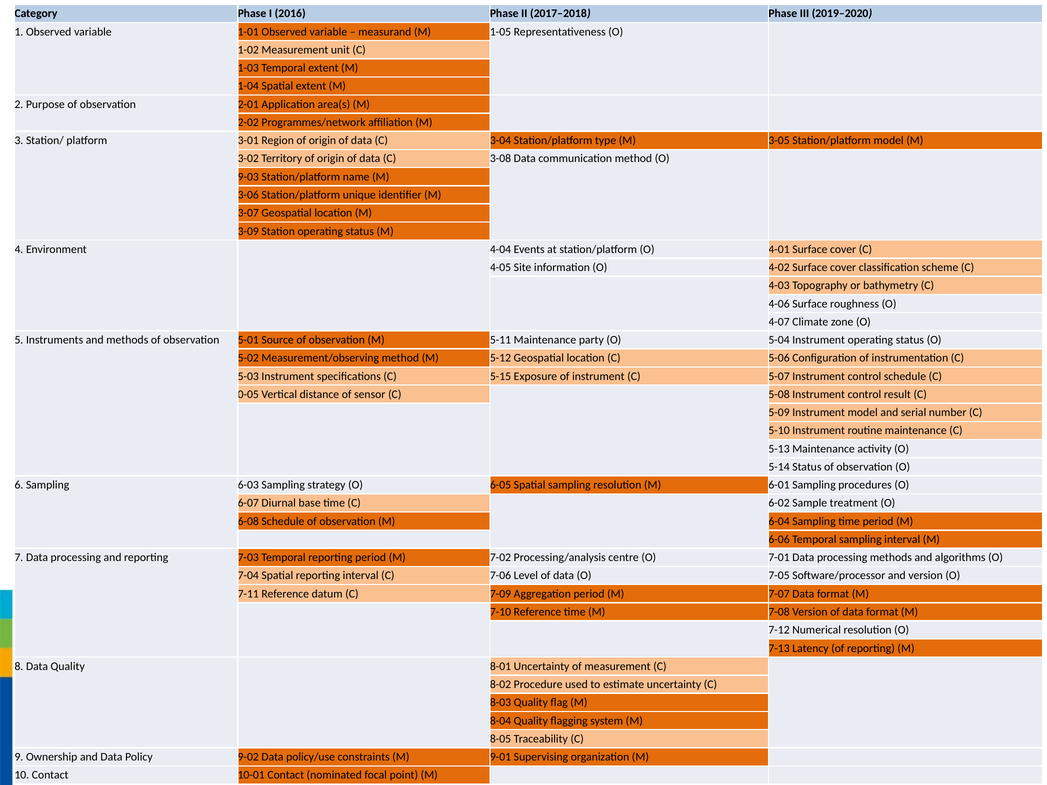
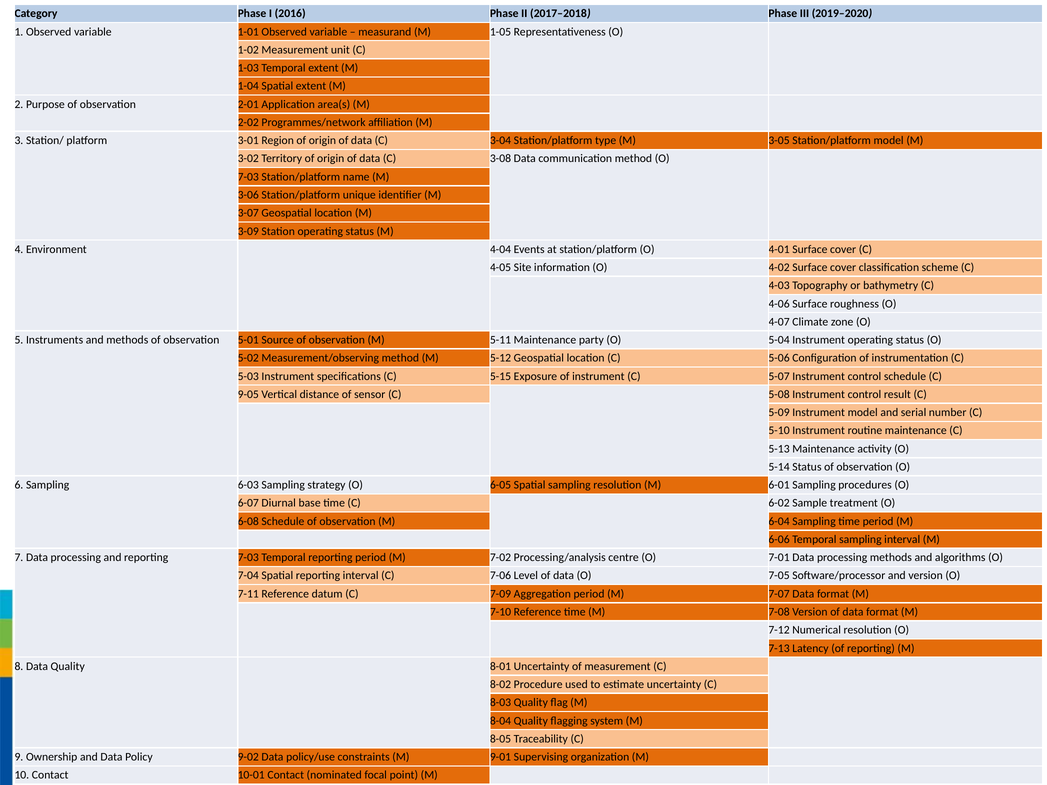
9-03 at (248, 177): 9-03 -> 7-03
0-05: 0-05 -> 9-05
